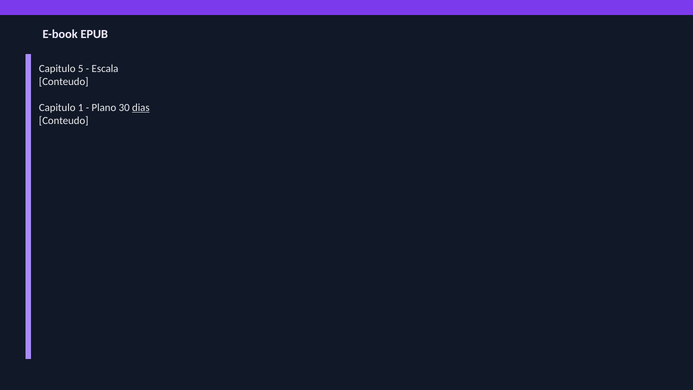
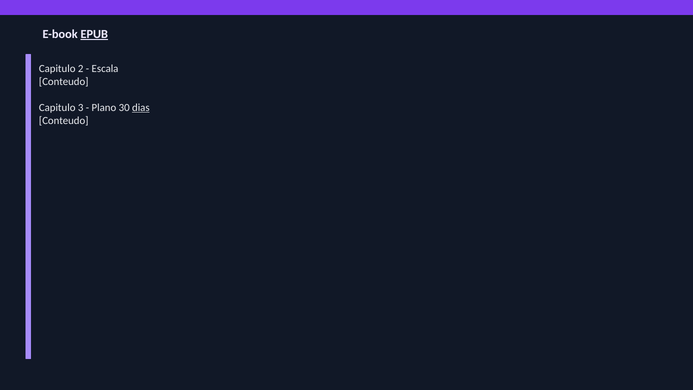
EPUB underline: none -> present
5: 5 -> 2
1: 1 -> 3
